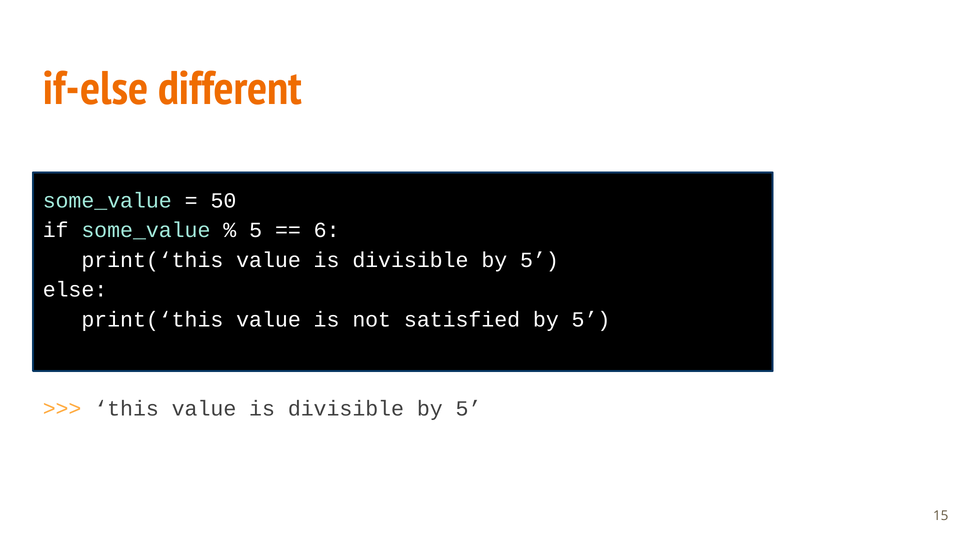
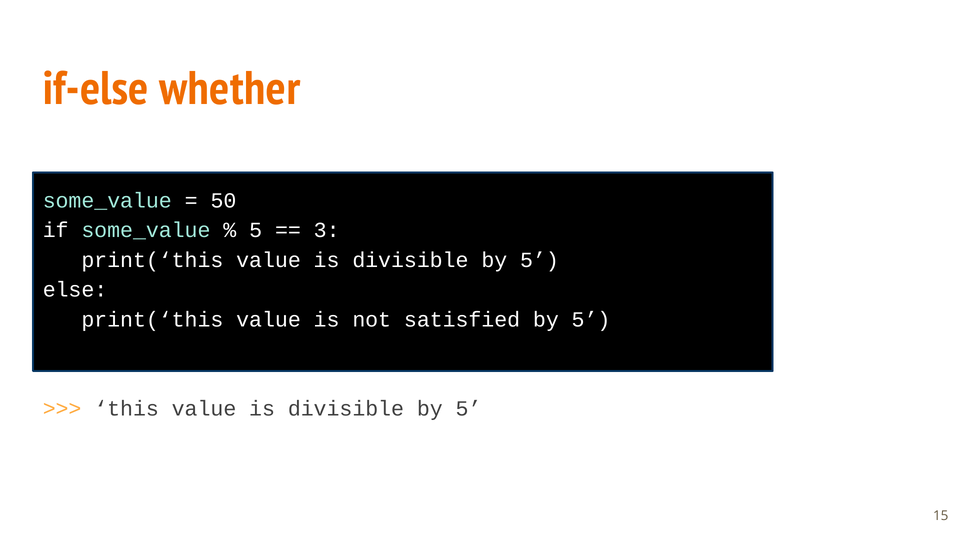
different: different -> whether
6: 6 -> 3
